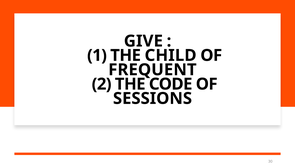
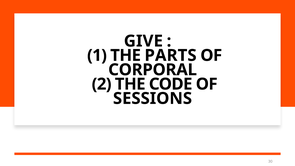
CHILD: CHILD -> PARTS
FREQUENT: FREQUENT -> CORPORAL
